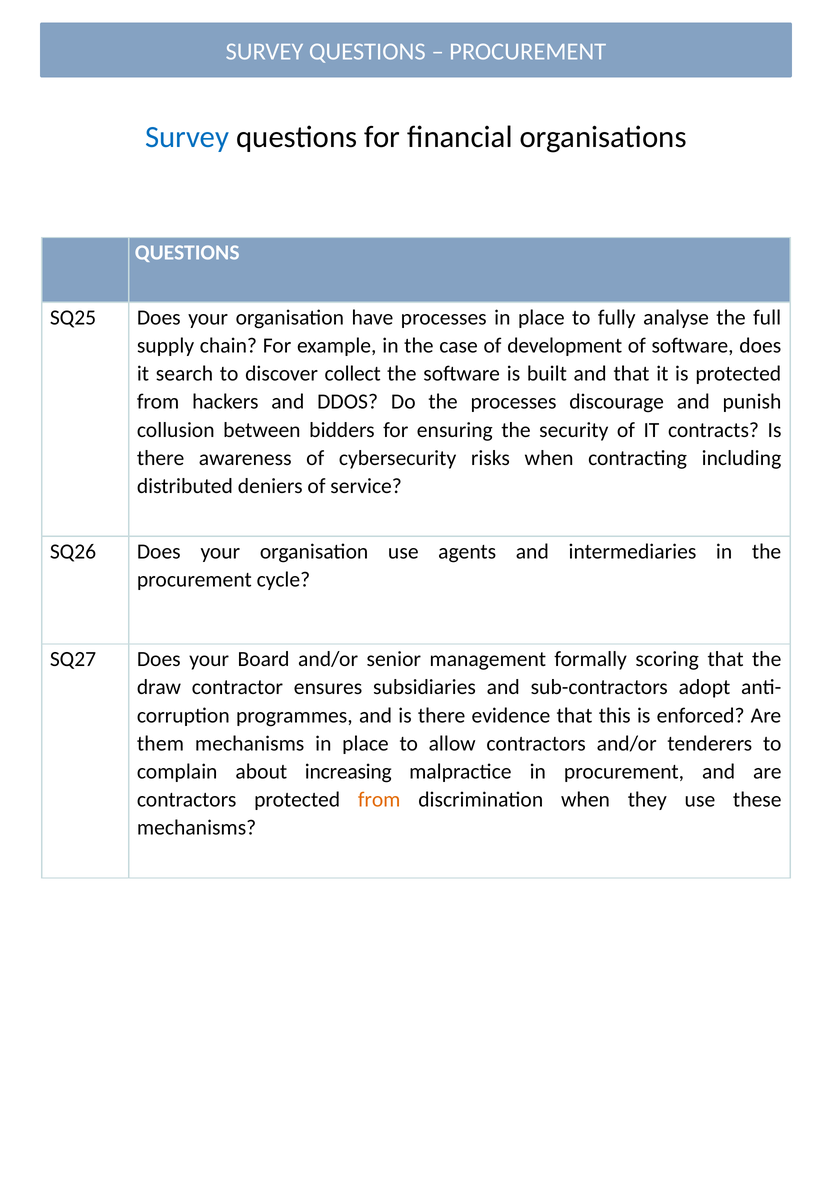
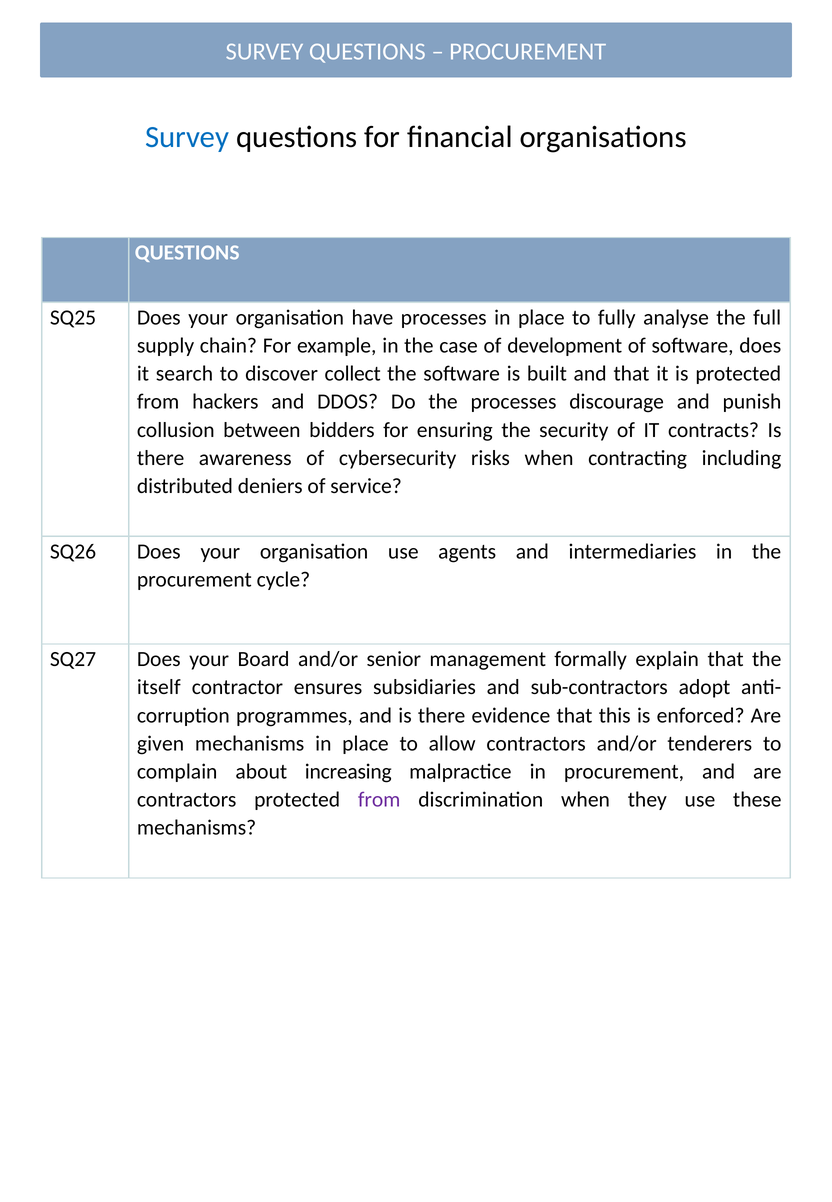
scoring: scoring -> explain
draw: draw -> itself
them: them -> given
from at (379, 800) colour: orange -> purple
